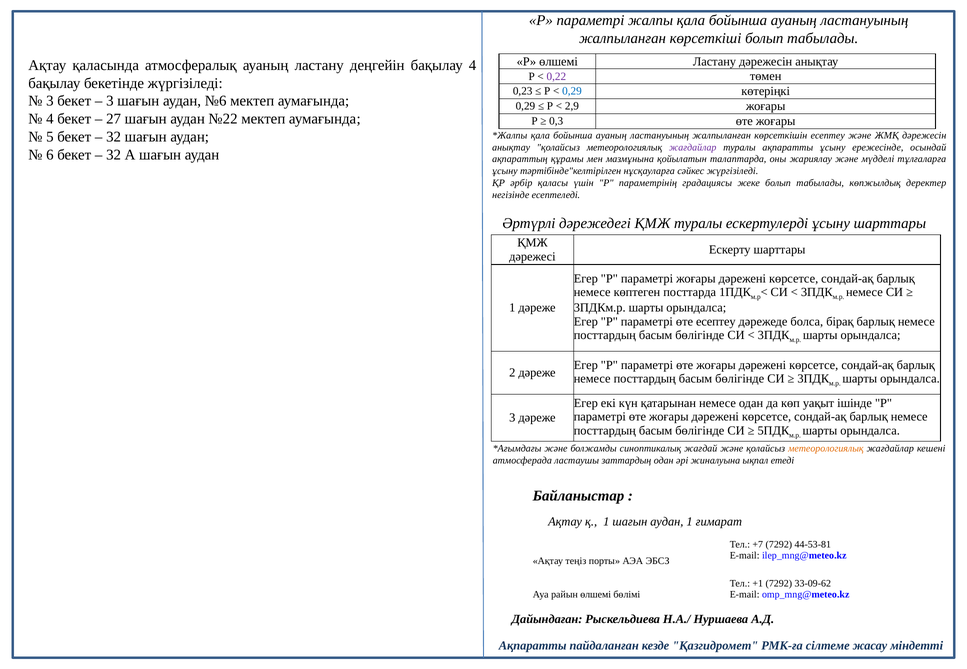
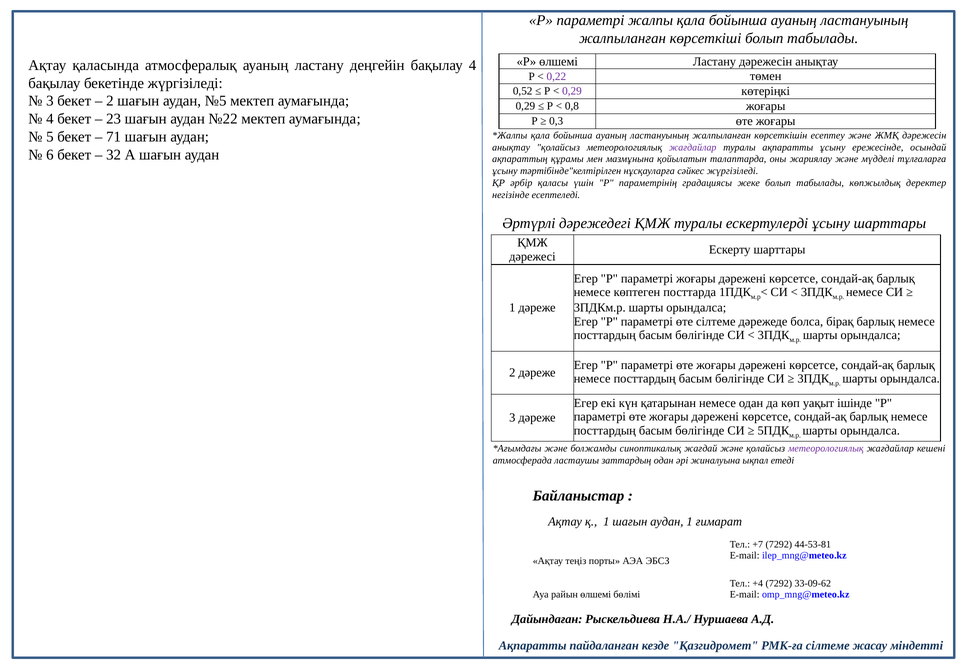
0,23: 0,23 -> 0,52
0,29 at (572, 91) colour: blue -> purple
3 at (110, 101): 3 -> 2
№6: №6 -> №5
2,9: 2,9 -> 0,8
27: 27 -> 23
32 at (114, 137): 32 -> 71
өте есептеу: есептеу -> сілтеме
метеорологиялық at (826, 449) colour: orange -> purple
+1: +1 -> +4
